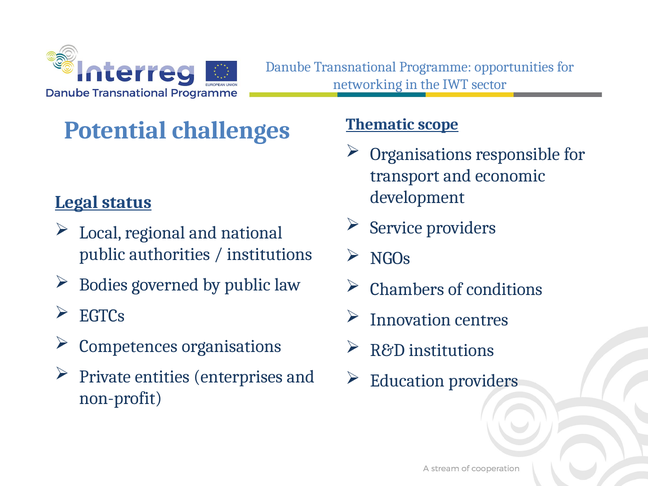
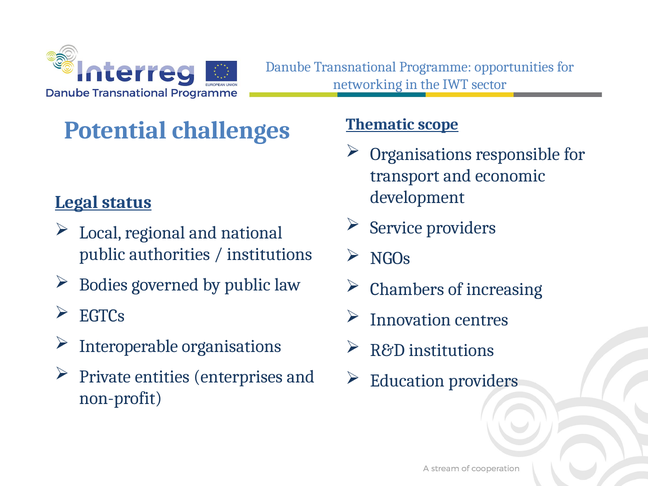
conditions: conditions -> increasing
Competences: Competences -> Interoperable
